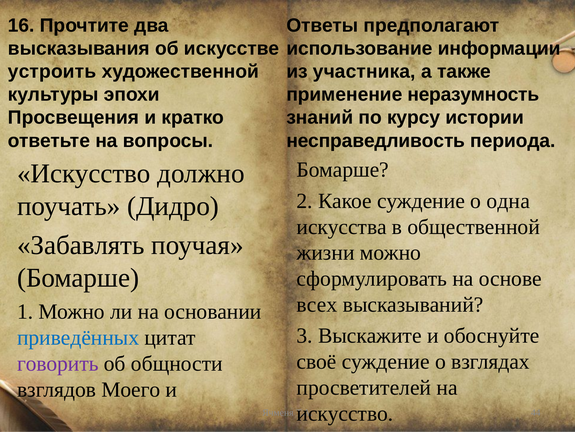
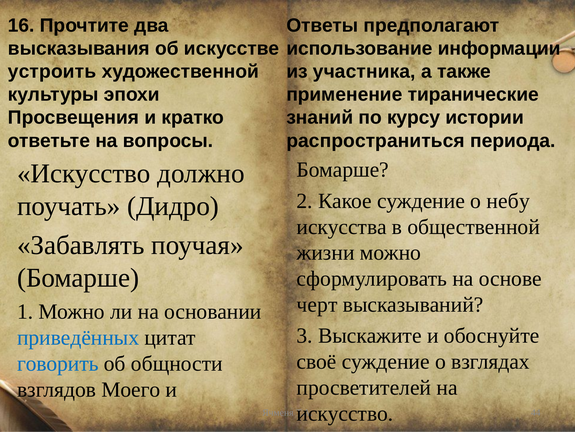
неразумность: неразумность -> тиранические
несправедливость: несправедливость -> распространиться
одна: одна -> небу
всех: всех -> черт
говорить colour: purple -> blue
